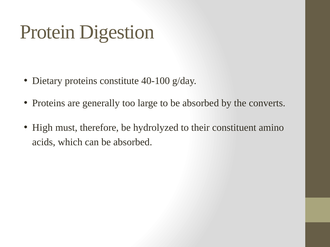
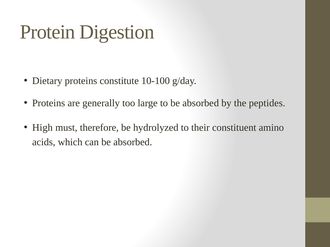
40-100: 40-100 -> 10-100
converts: converts -> peptides
